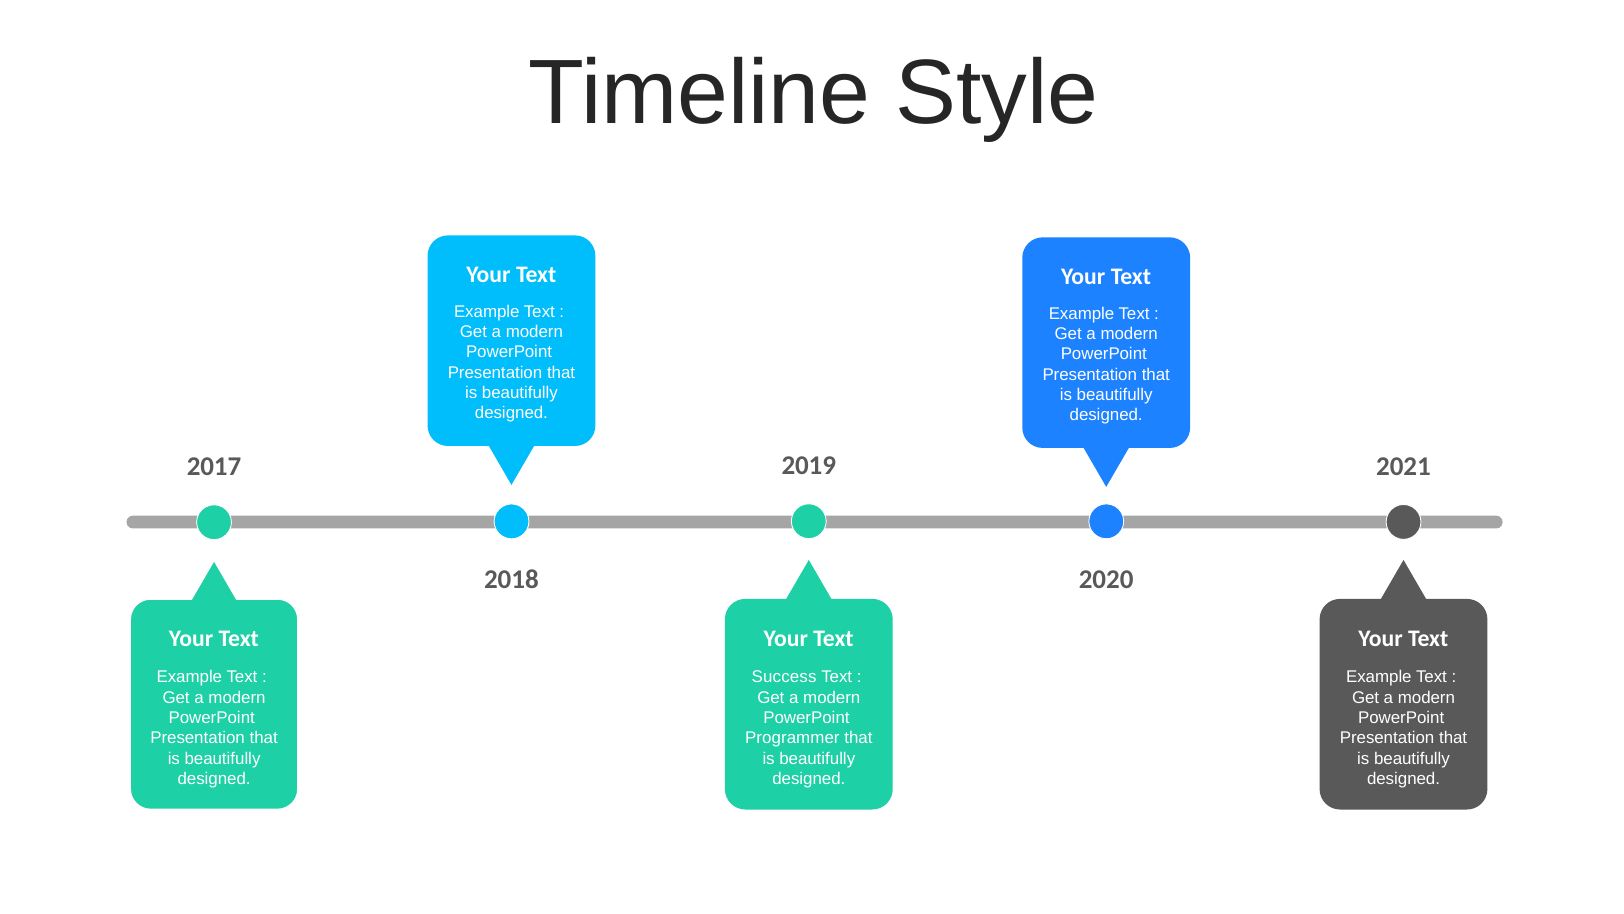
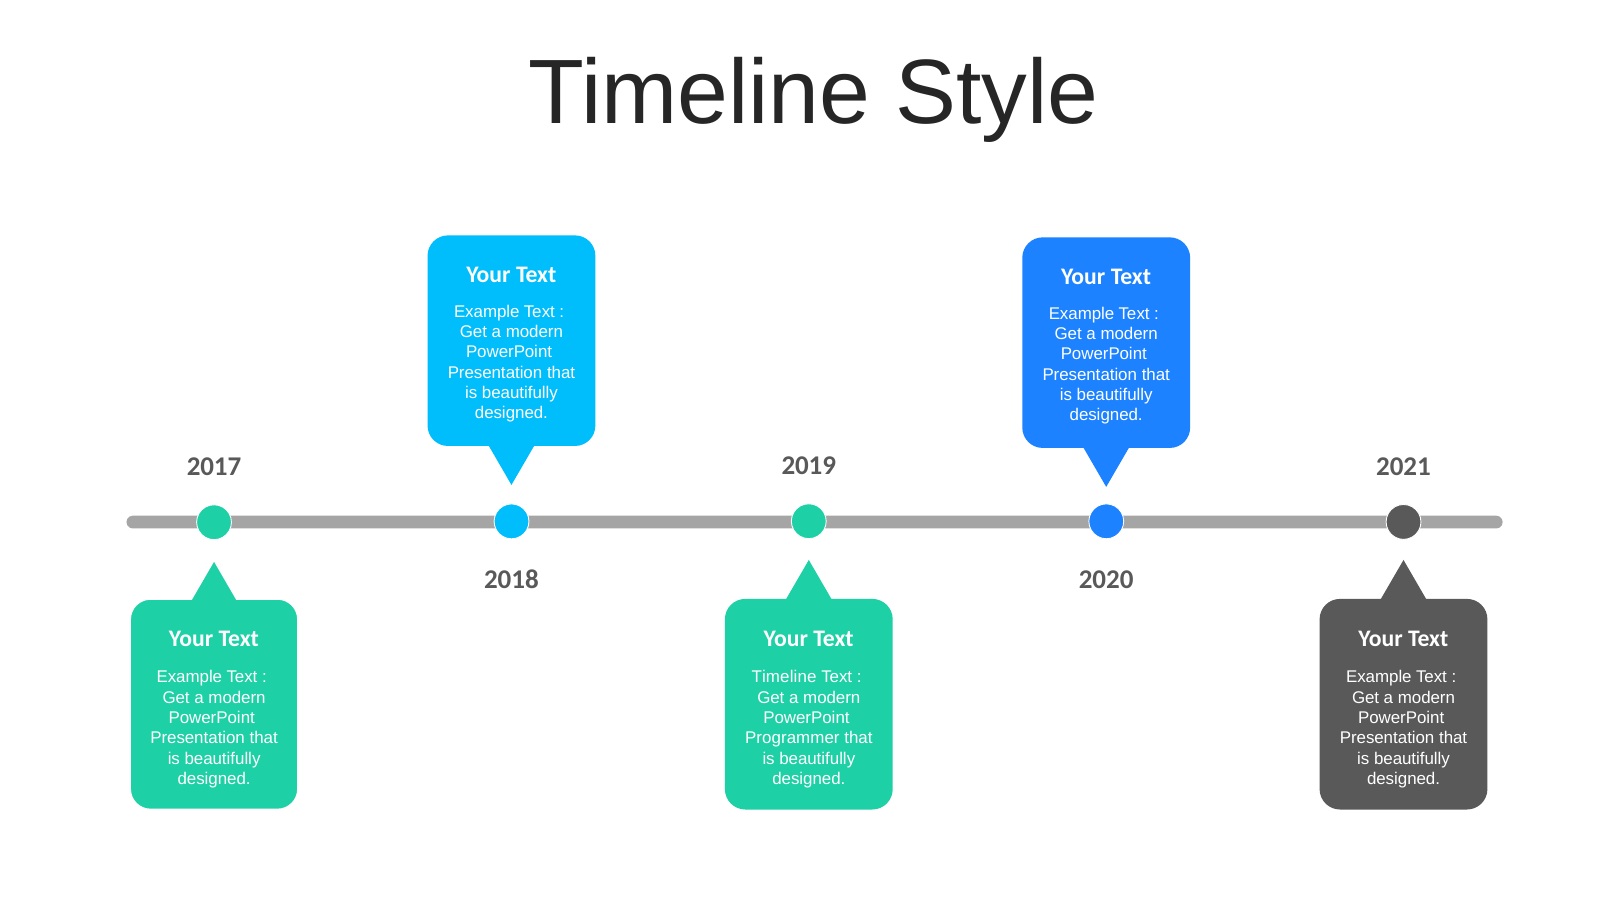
Success at (784, 677): Success -> Timeline
